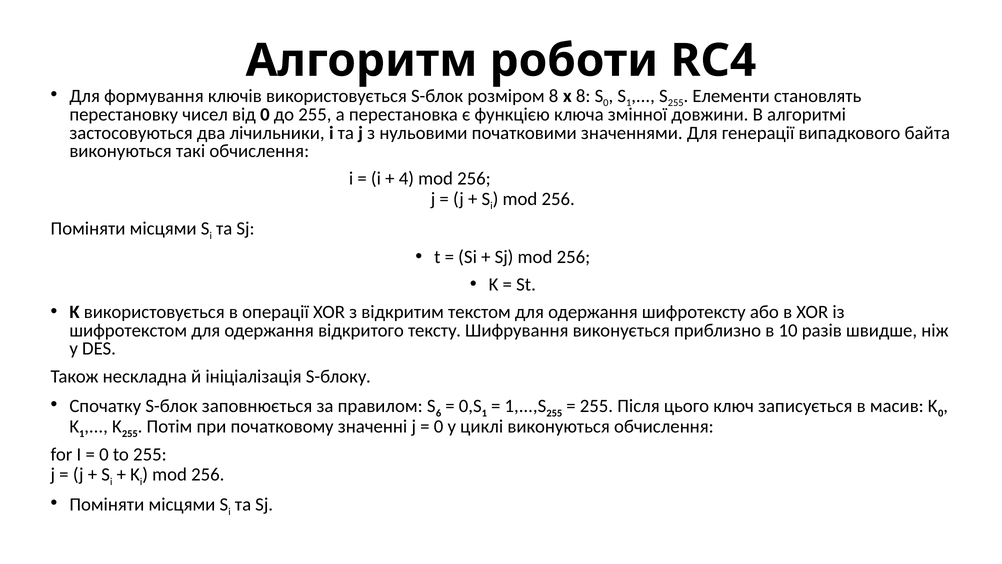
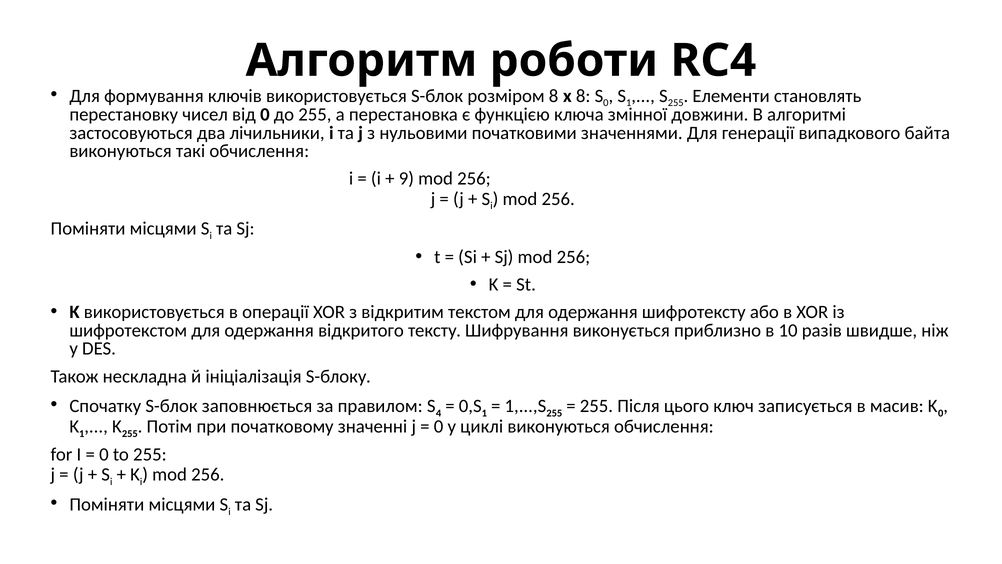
4: 4 -> 9
6: 6 -> 4
